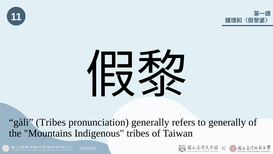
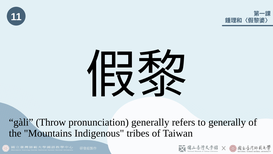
gàli Tribes: Tribes -> Throw
